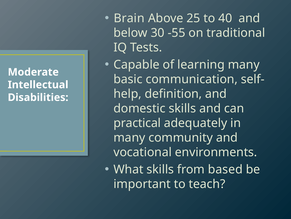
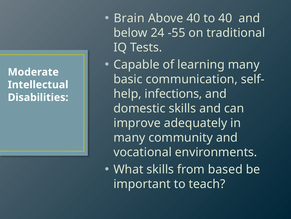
Above 25: 25 -> 40
30: 30 -> 24
definition: definition -> infections
practical: practical -> improve
